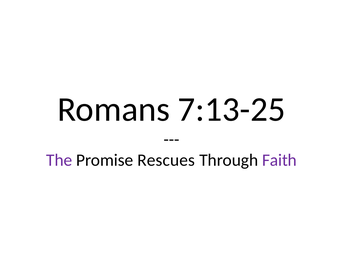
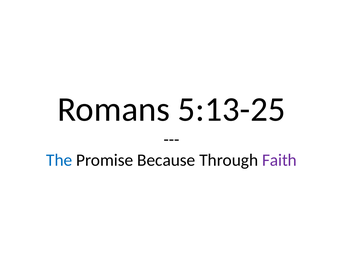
7:13-25: 7:13-25 -> 5:13-25
The colour: purple -> blue
Rescues: Rescues -> Because
